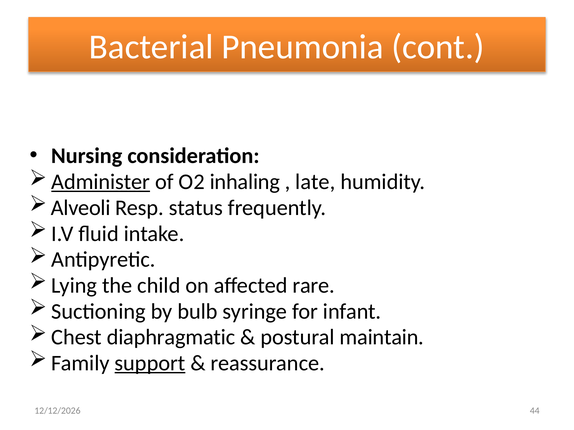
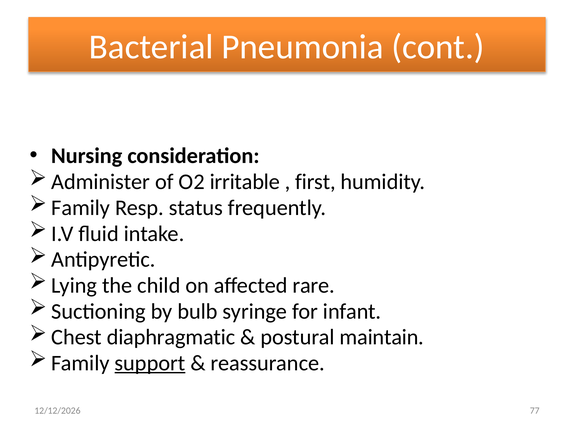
Administer underline: present -> none
inhaling: inhaling -> irritable
late: late -> first
Alveoli at (81, 208): Alveoli -> Family
44: 44 -> 77
